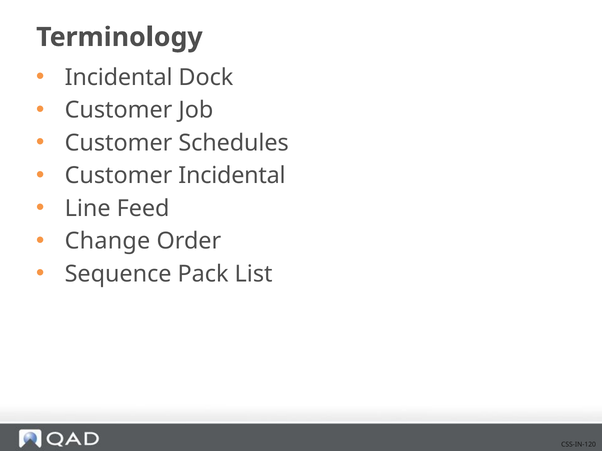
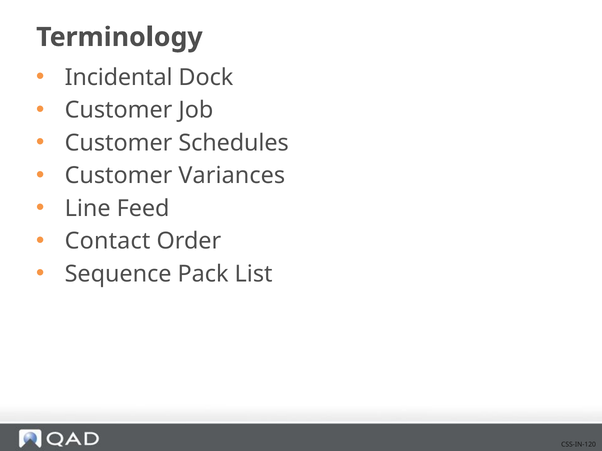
Customer Incidental: Incidental -> Variances
Change: Change -> Contact
